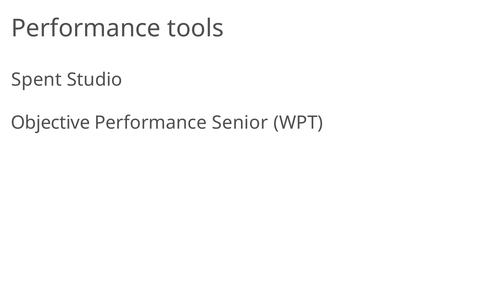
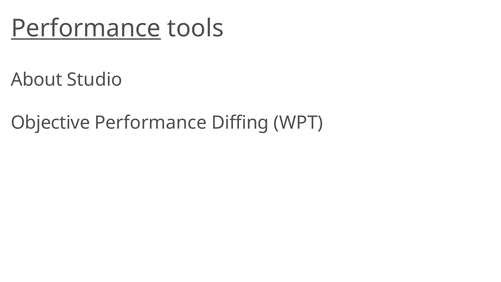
Performance at (86, 28) underline: none -> present
Spent: Spent -> About
Senior: Senior -> Diffing
